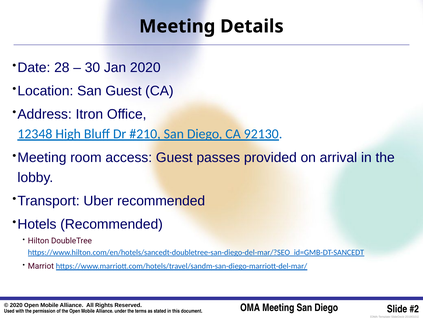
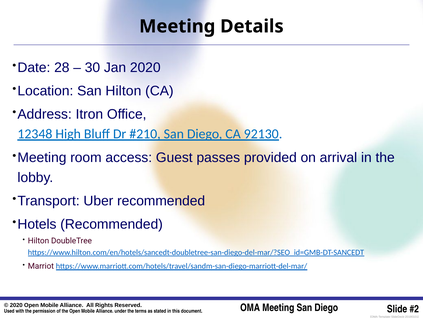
San Guest: Guest -> Hilton
